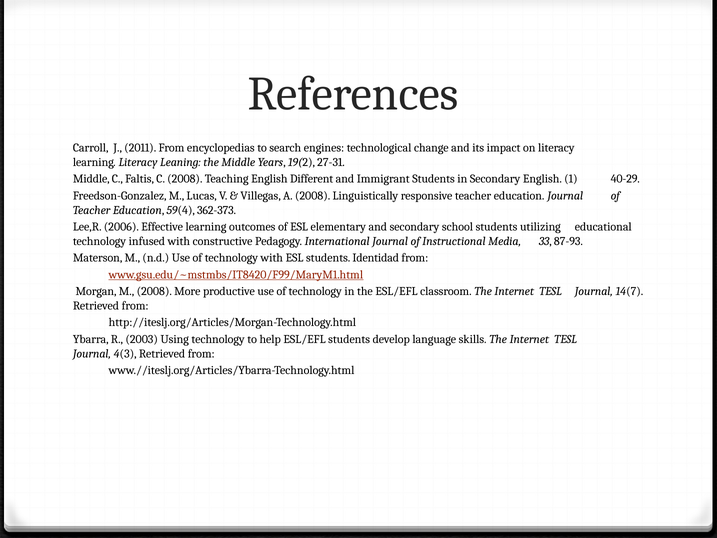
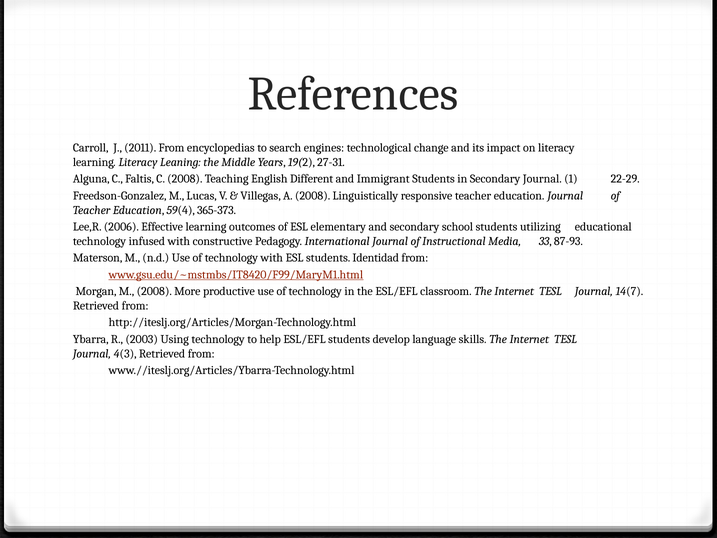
Middle at (91, 179): Middle -> Alguna
Secondary English: English -> Journal
40-29: 40-29 -> 22-29
362-373: 362-373 -> 365-373
